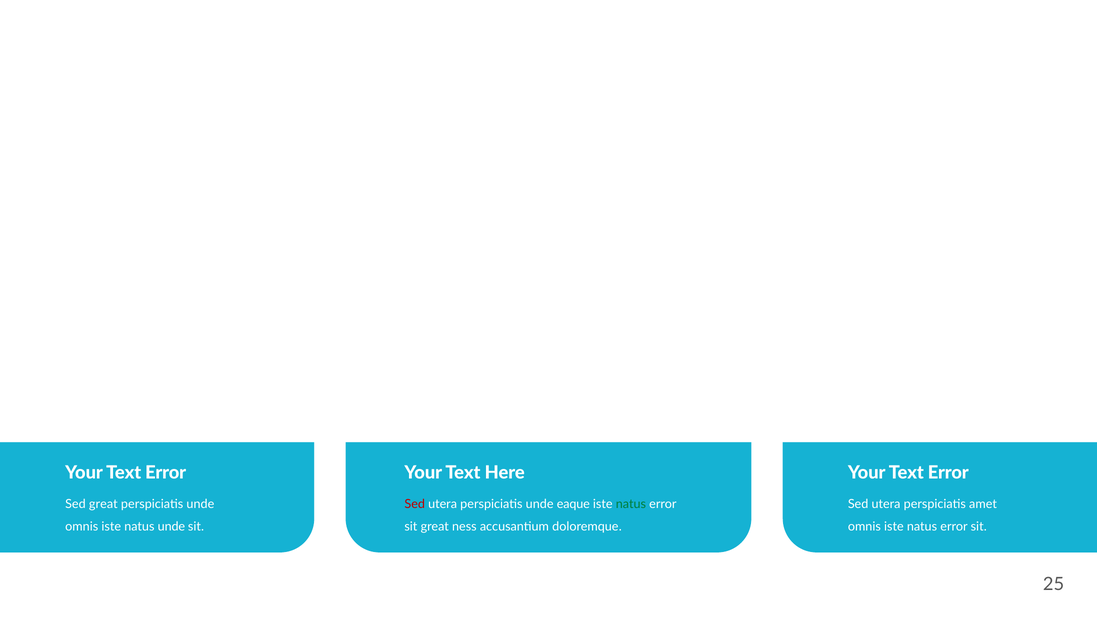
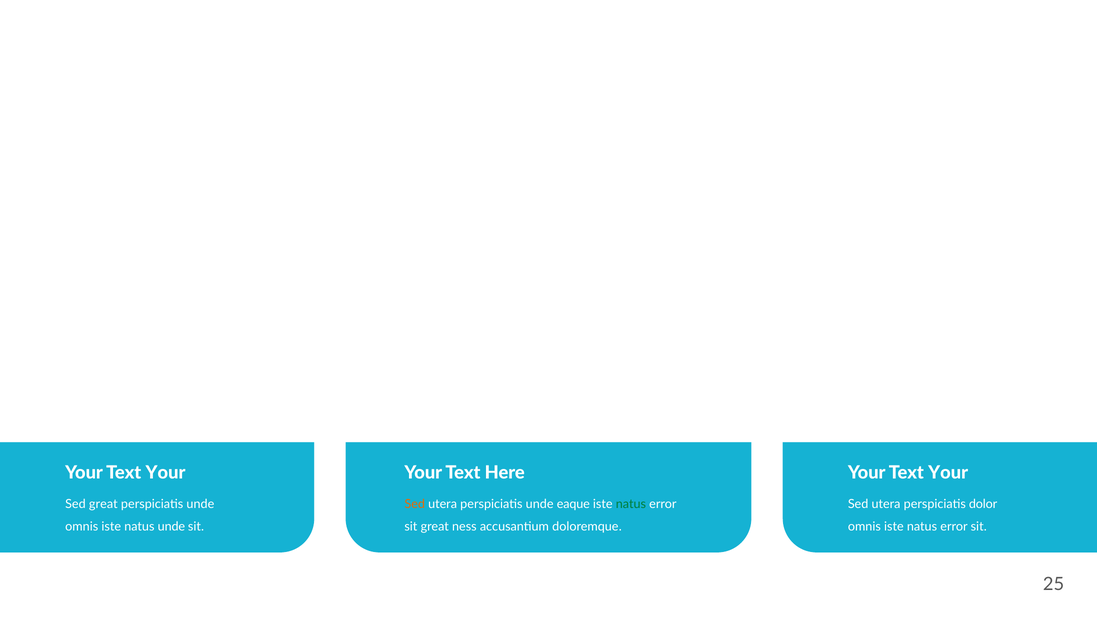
Error at (166, 473): Error -> Your
Error at (948, 473): Error -> Your
Sed at (415, 504) colour: red -> orange
amet: amet -> dolor
